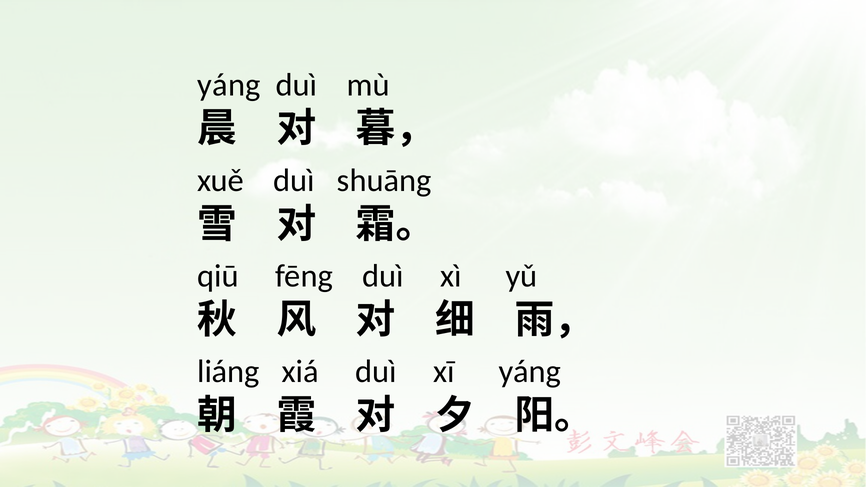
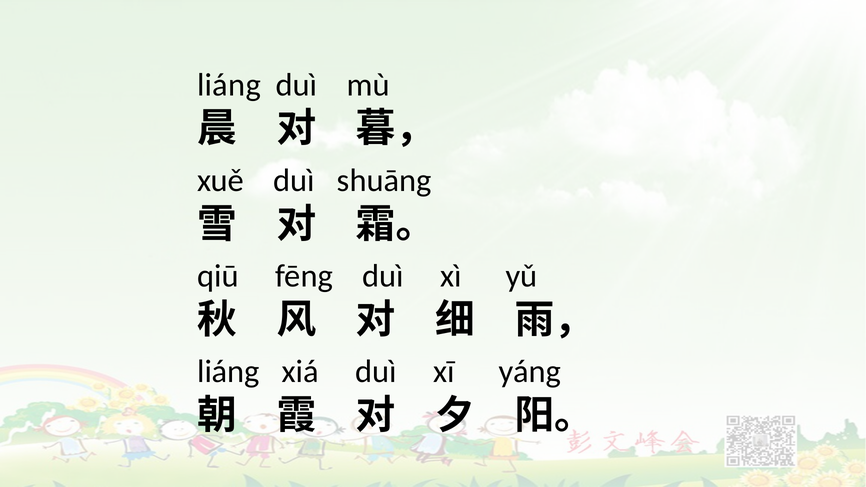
yáng at (229, 85): yáng -> liáng
